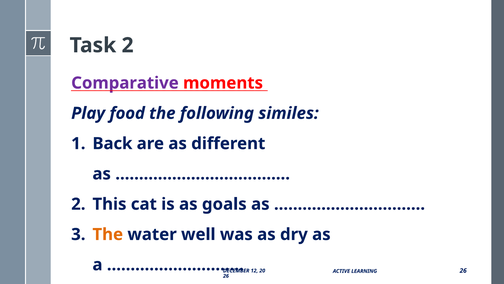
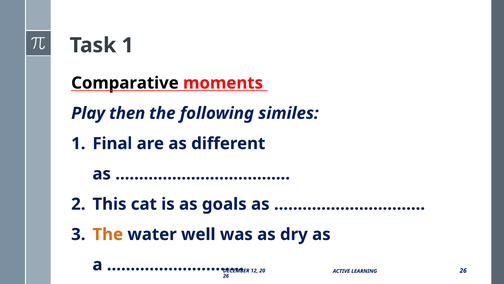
Task 2: 2 -> 1
Comparative colour: purple -> black
food: food -> then
Back: Back -> Final
